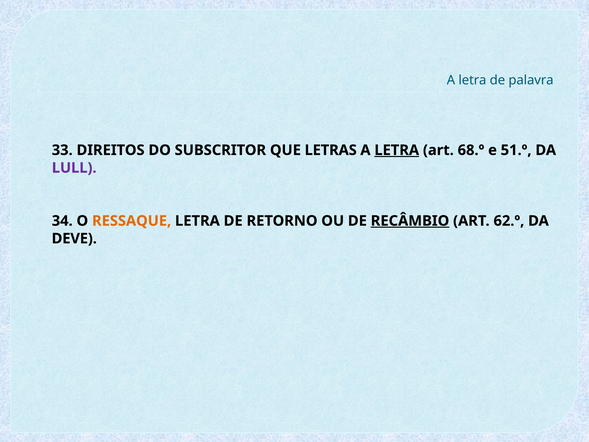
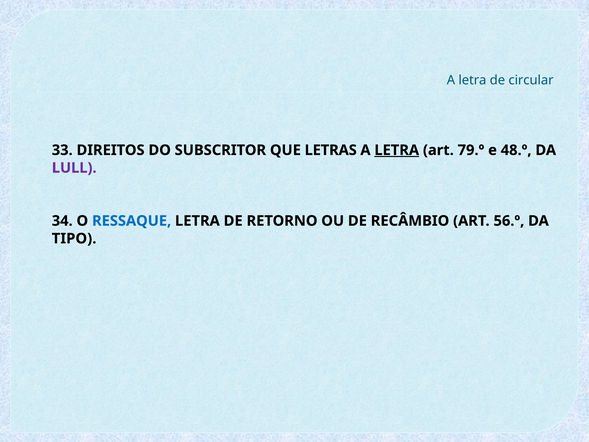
palavra: palavra -> circular
68.º: 68.º -> 79.º
51.º: 51.º -> 48.º
RESSAQUE colour: orange -> blue
RECÂMBIO underline: present -> none
62.º: 62.º -> 56.º
DEVE: DEVE -> TIPO
